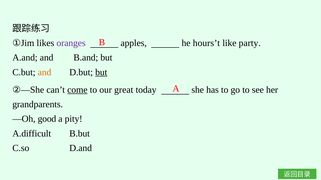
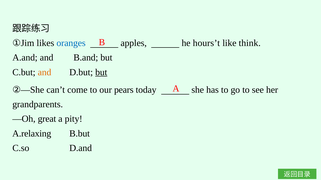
oranges colour: purple -> blue
party: party -> think
come underline: present -> none
great: great -> pears
good: good -> great
A.difficult: A.difficult -> A.relaxing
